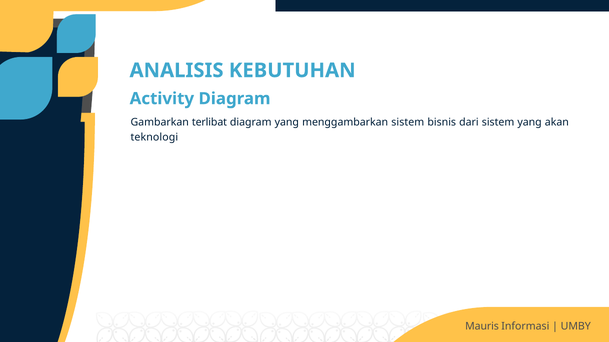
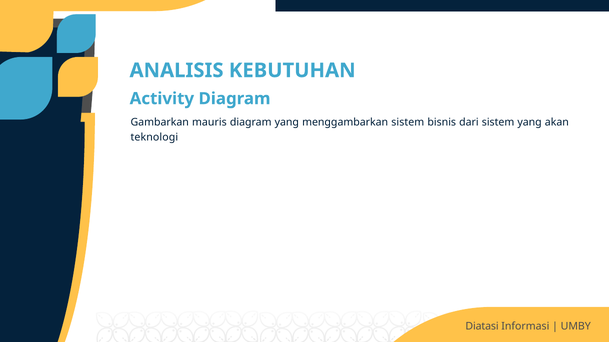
terlibat: terlibat -> mauris
Mauris: Mauris -> Diatasi
